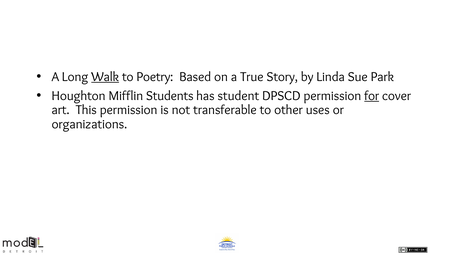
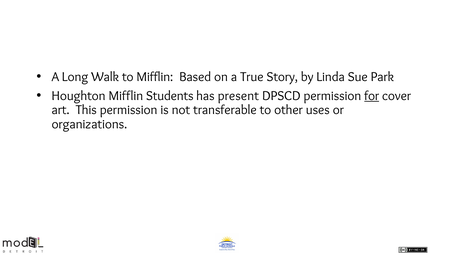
Walk underline: present -> none
to Poetry: Poetry -> Mifflin
student: student -> present
